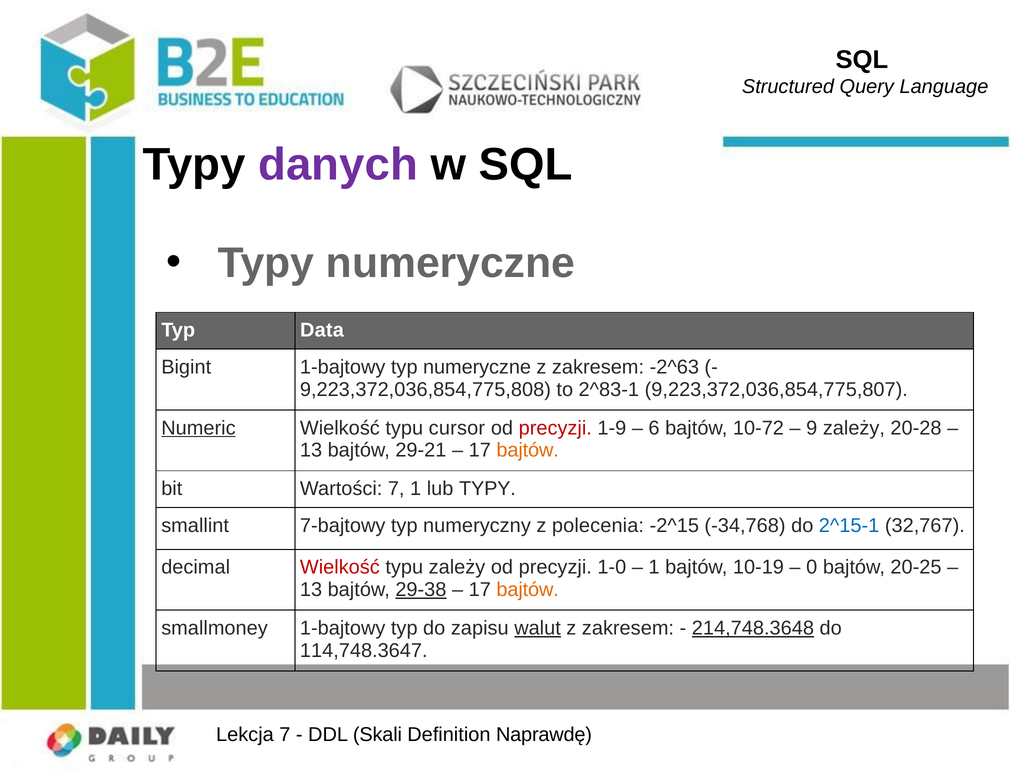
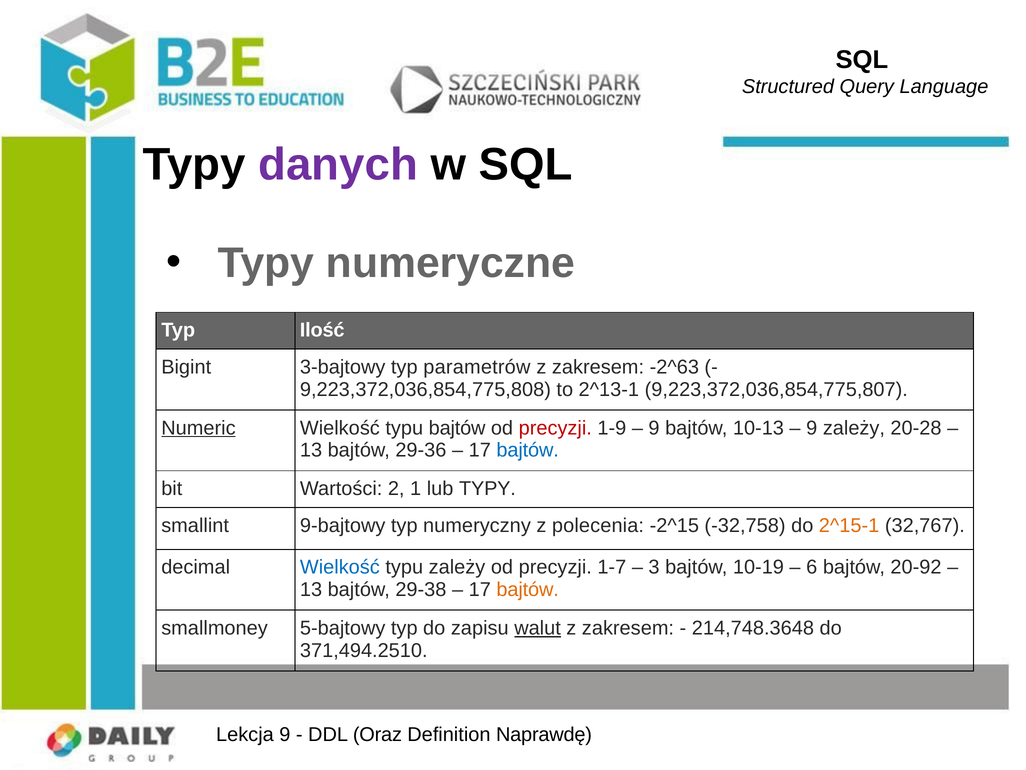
Data: Data -> Ilość
Bigint 1-bajtowy: 1-bajtowy -> 3-bajtowy
typ numeryczne: numeryczne -> parametrów
2^83-1: 2^83-1 -> 2^13-1
typu cursor: cursor -> bajtów
6 at (654, 428): 6 -> 9
10-72: 10-72 -> 10-13
29-21: 29-21 -> 29-36
bajtów at (528, 450) colour: orange -> blue
Wartości 7: 7 -> 2
7-bajtowy: 7-bajtowy -> 9-bajtowy
-34,768: -34,768 -> -32,758
2^15-1 colour: blue -> orange
Wielkość at (340, 567) colour: red -> blue
1-0: 1-0 -> 1-7
1 at (654, 567): 1 -> 3
0: 0 -> 6
20-25: 20-25 -> 20-92
29-38 underline: present -> none
smallmoney 1-bajtowy: 1-bajtowy -> 5-bajtowy
214,748.3648 underline: present -> none
114,748.3647: 114,748.3647 -> 371,494.2510
Lekcja 7: 7 -> 9
Skali: Skali -> Oraz
